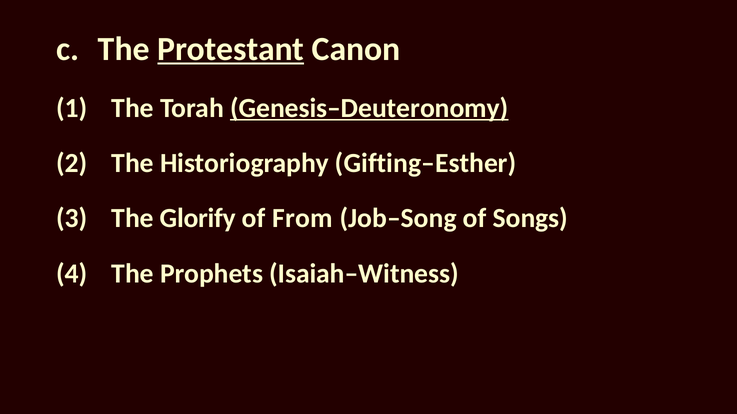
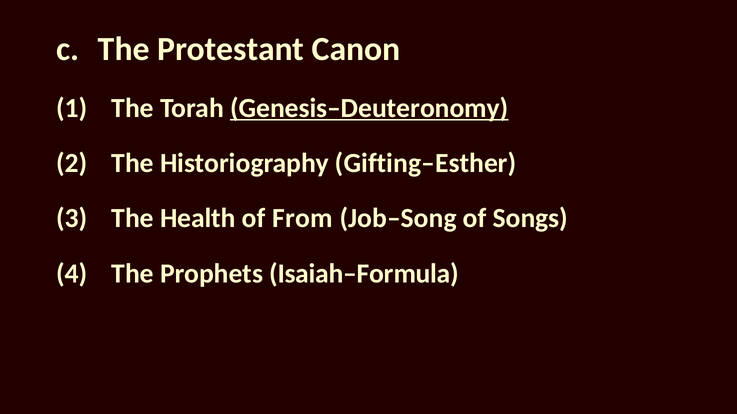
Protestant underline: present -> none
Glorify: Glorify -> Health
Isaiah–Witness: Isaiah–Witness -> Isaiah–Formula
